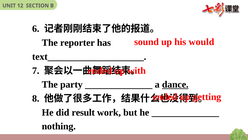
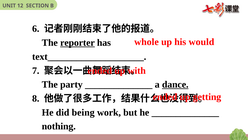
sound: sound -> whole
reporter underline: none -> present
result: result -> being
